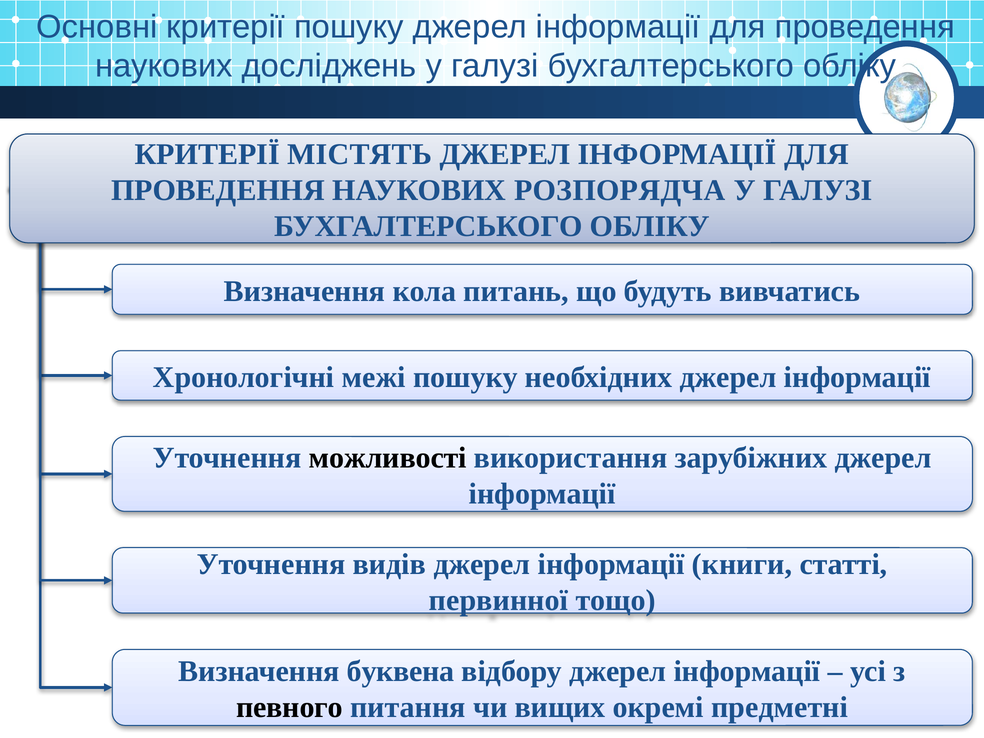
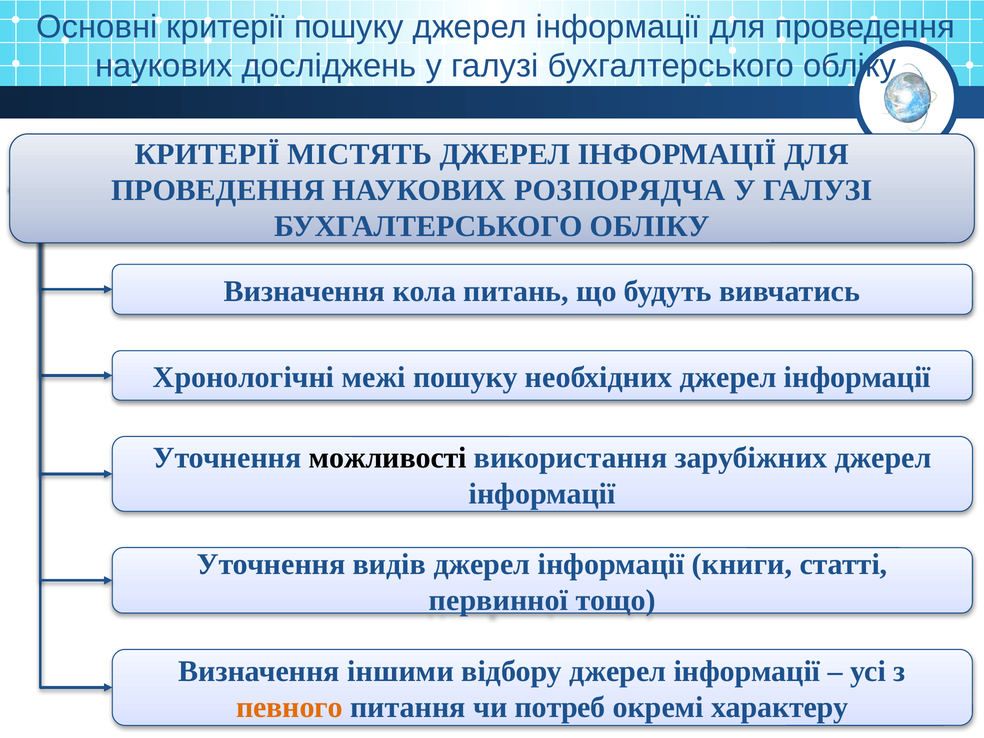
буквена: буквена -> іншими
певного colour: black -> orange
вищих: вищих -> потреб
предметні: предметні -> характеру
